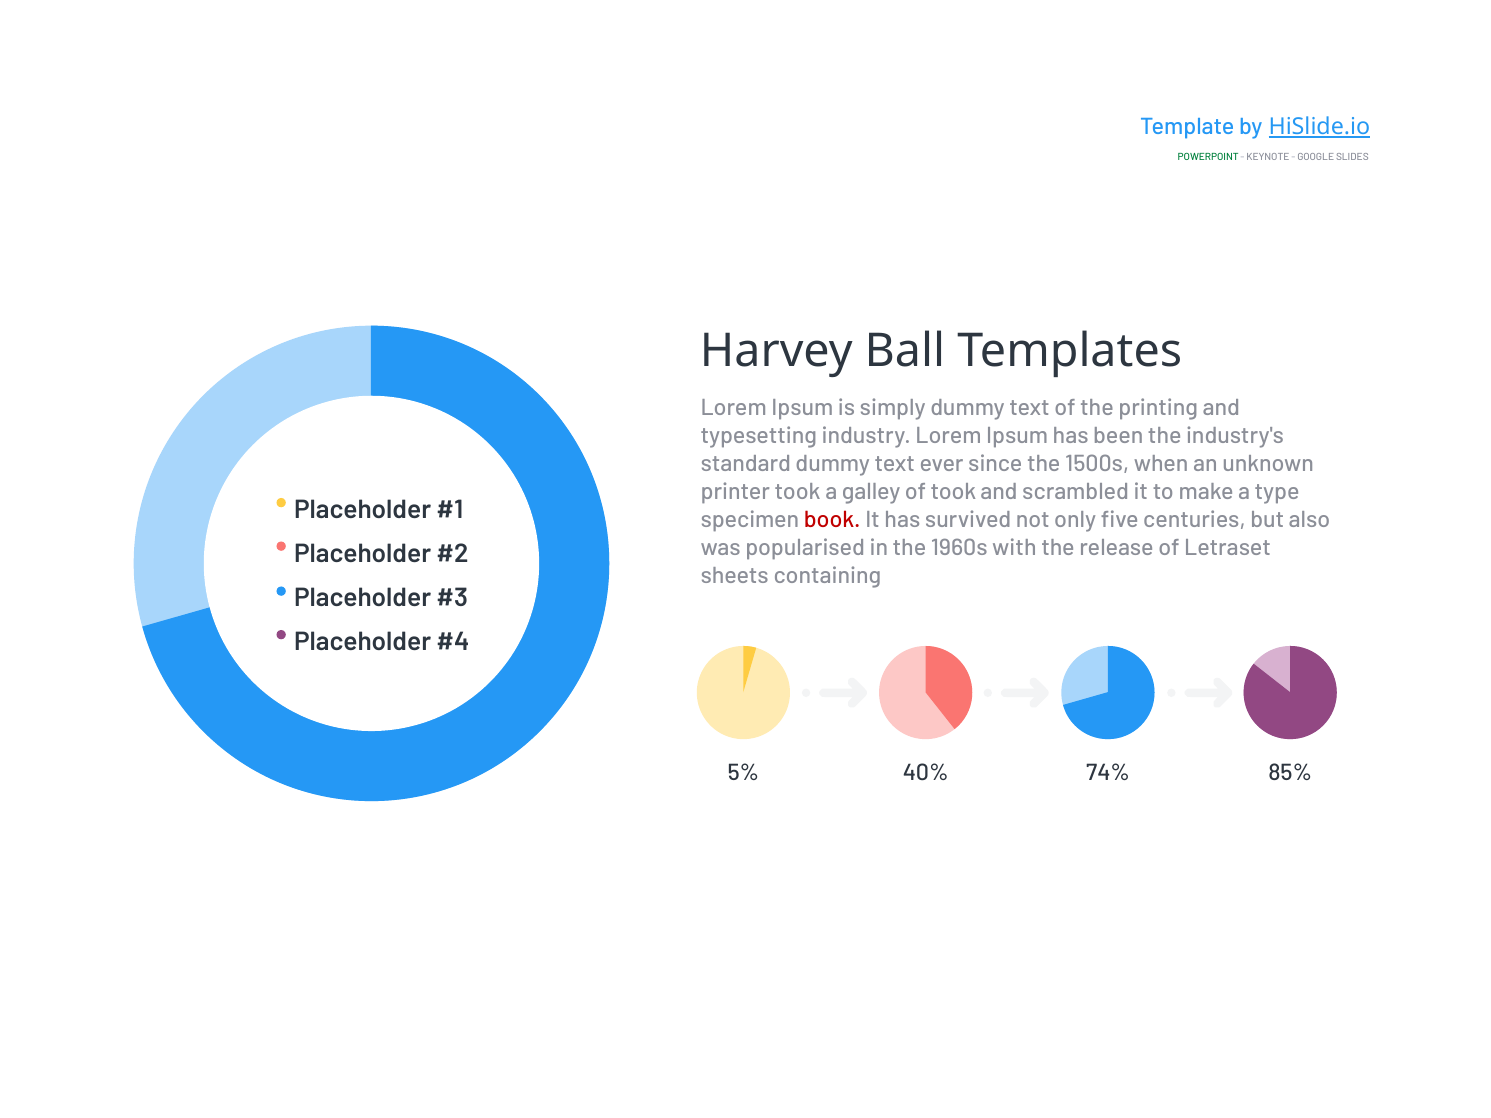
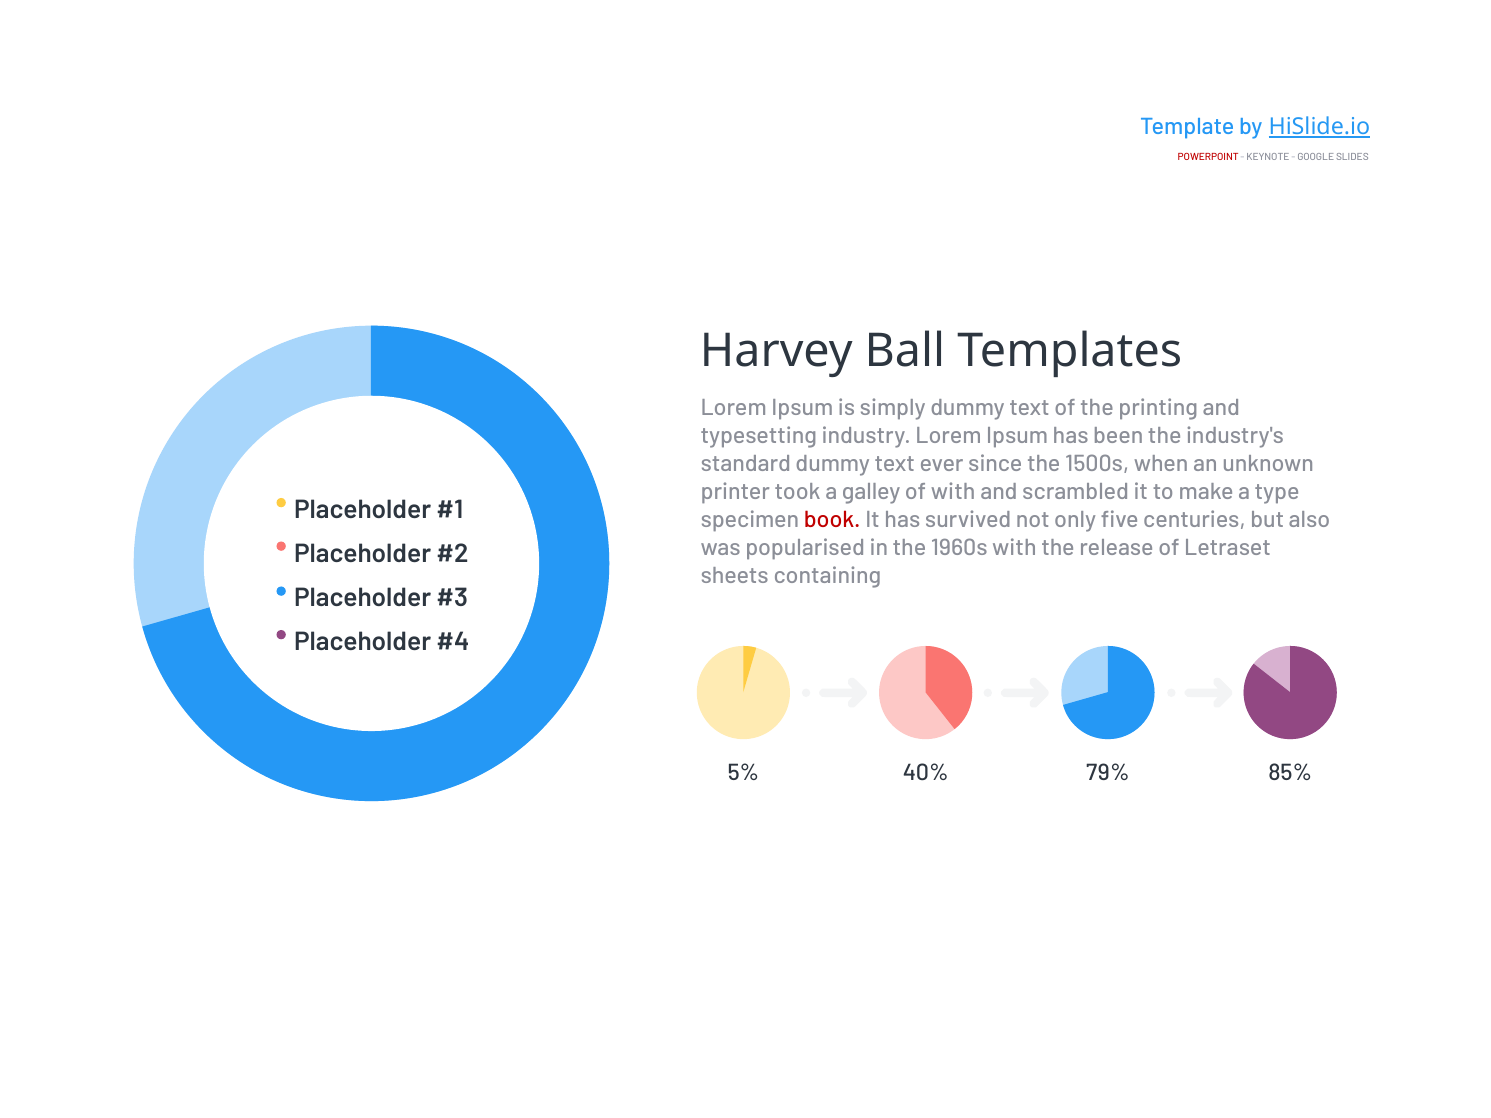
POWERPOINT colour: green -> red
of took: took -> with
74%: 74% -> 79%
